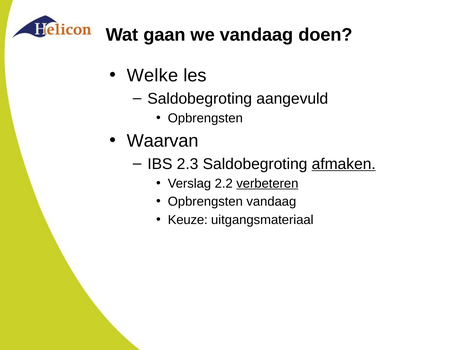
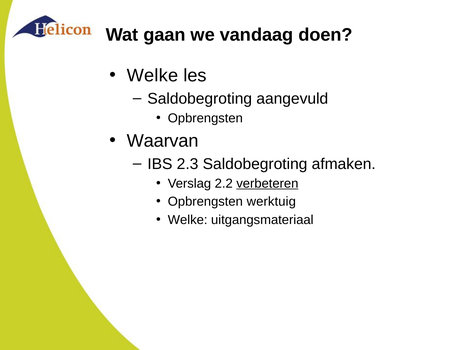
afmaken underline: present -> none
Opbrengsten vandaag: vandaag -> werktuig
Keuze at (188, 220): Keuze -> Welke
